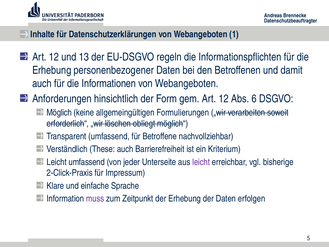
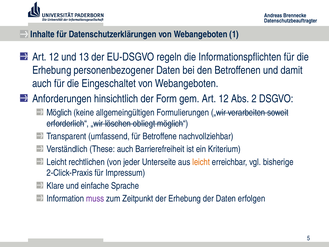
Informationen: Informationen -> Eingeschaltet
6: 6 -> 2
Leicht umfassend: umfassend -> rechtlichen
leicht at (201, 162) colour: purple -> orange
